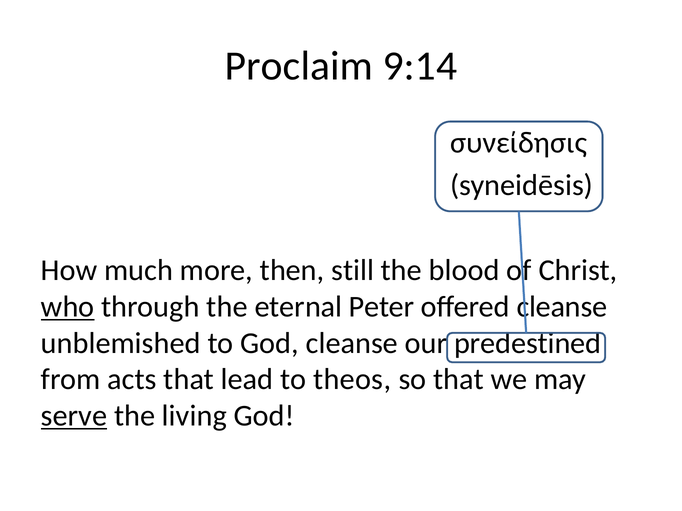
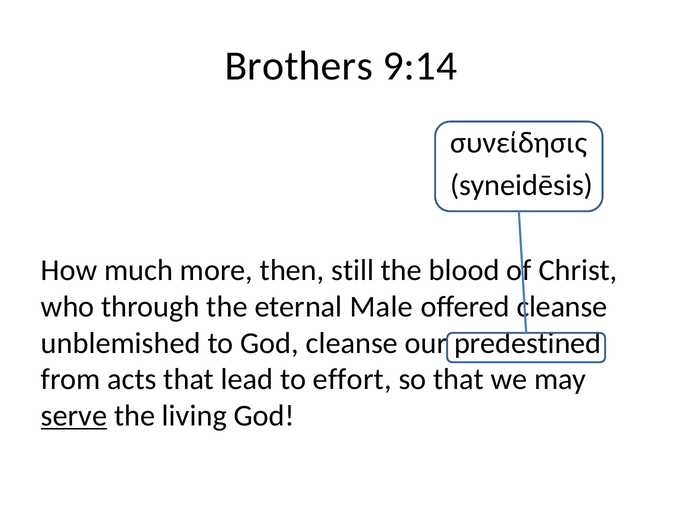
Proclaim: Proclaim -> Brothers
who underline: present -> none
Peter: Peter -> Male
theos: theos -> effort
